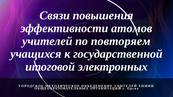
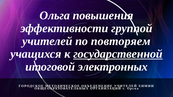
Связи: Связи -> Ольга
атомов: атомов -> группой
государственной underline: none -> present
